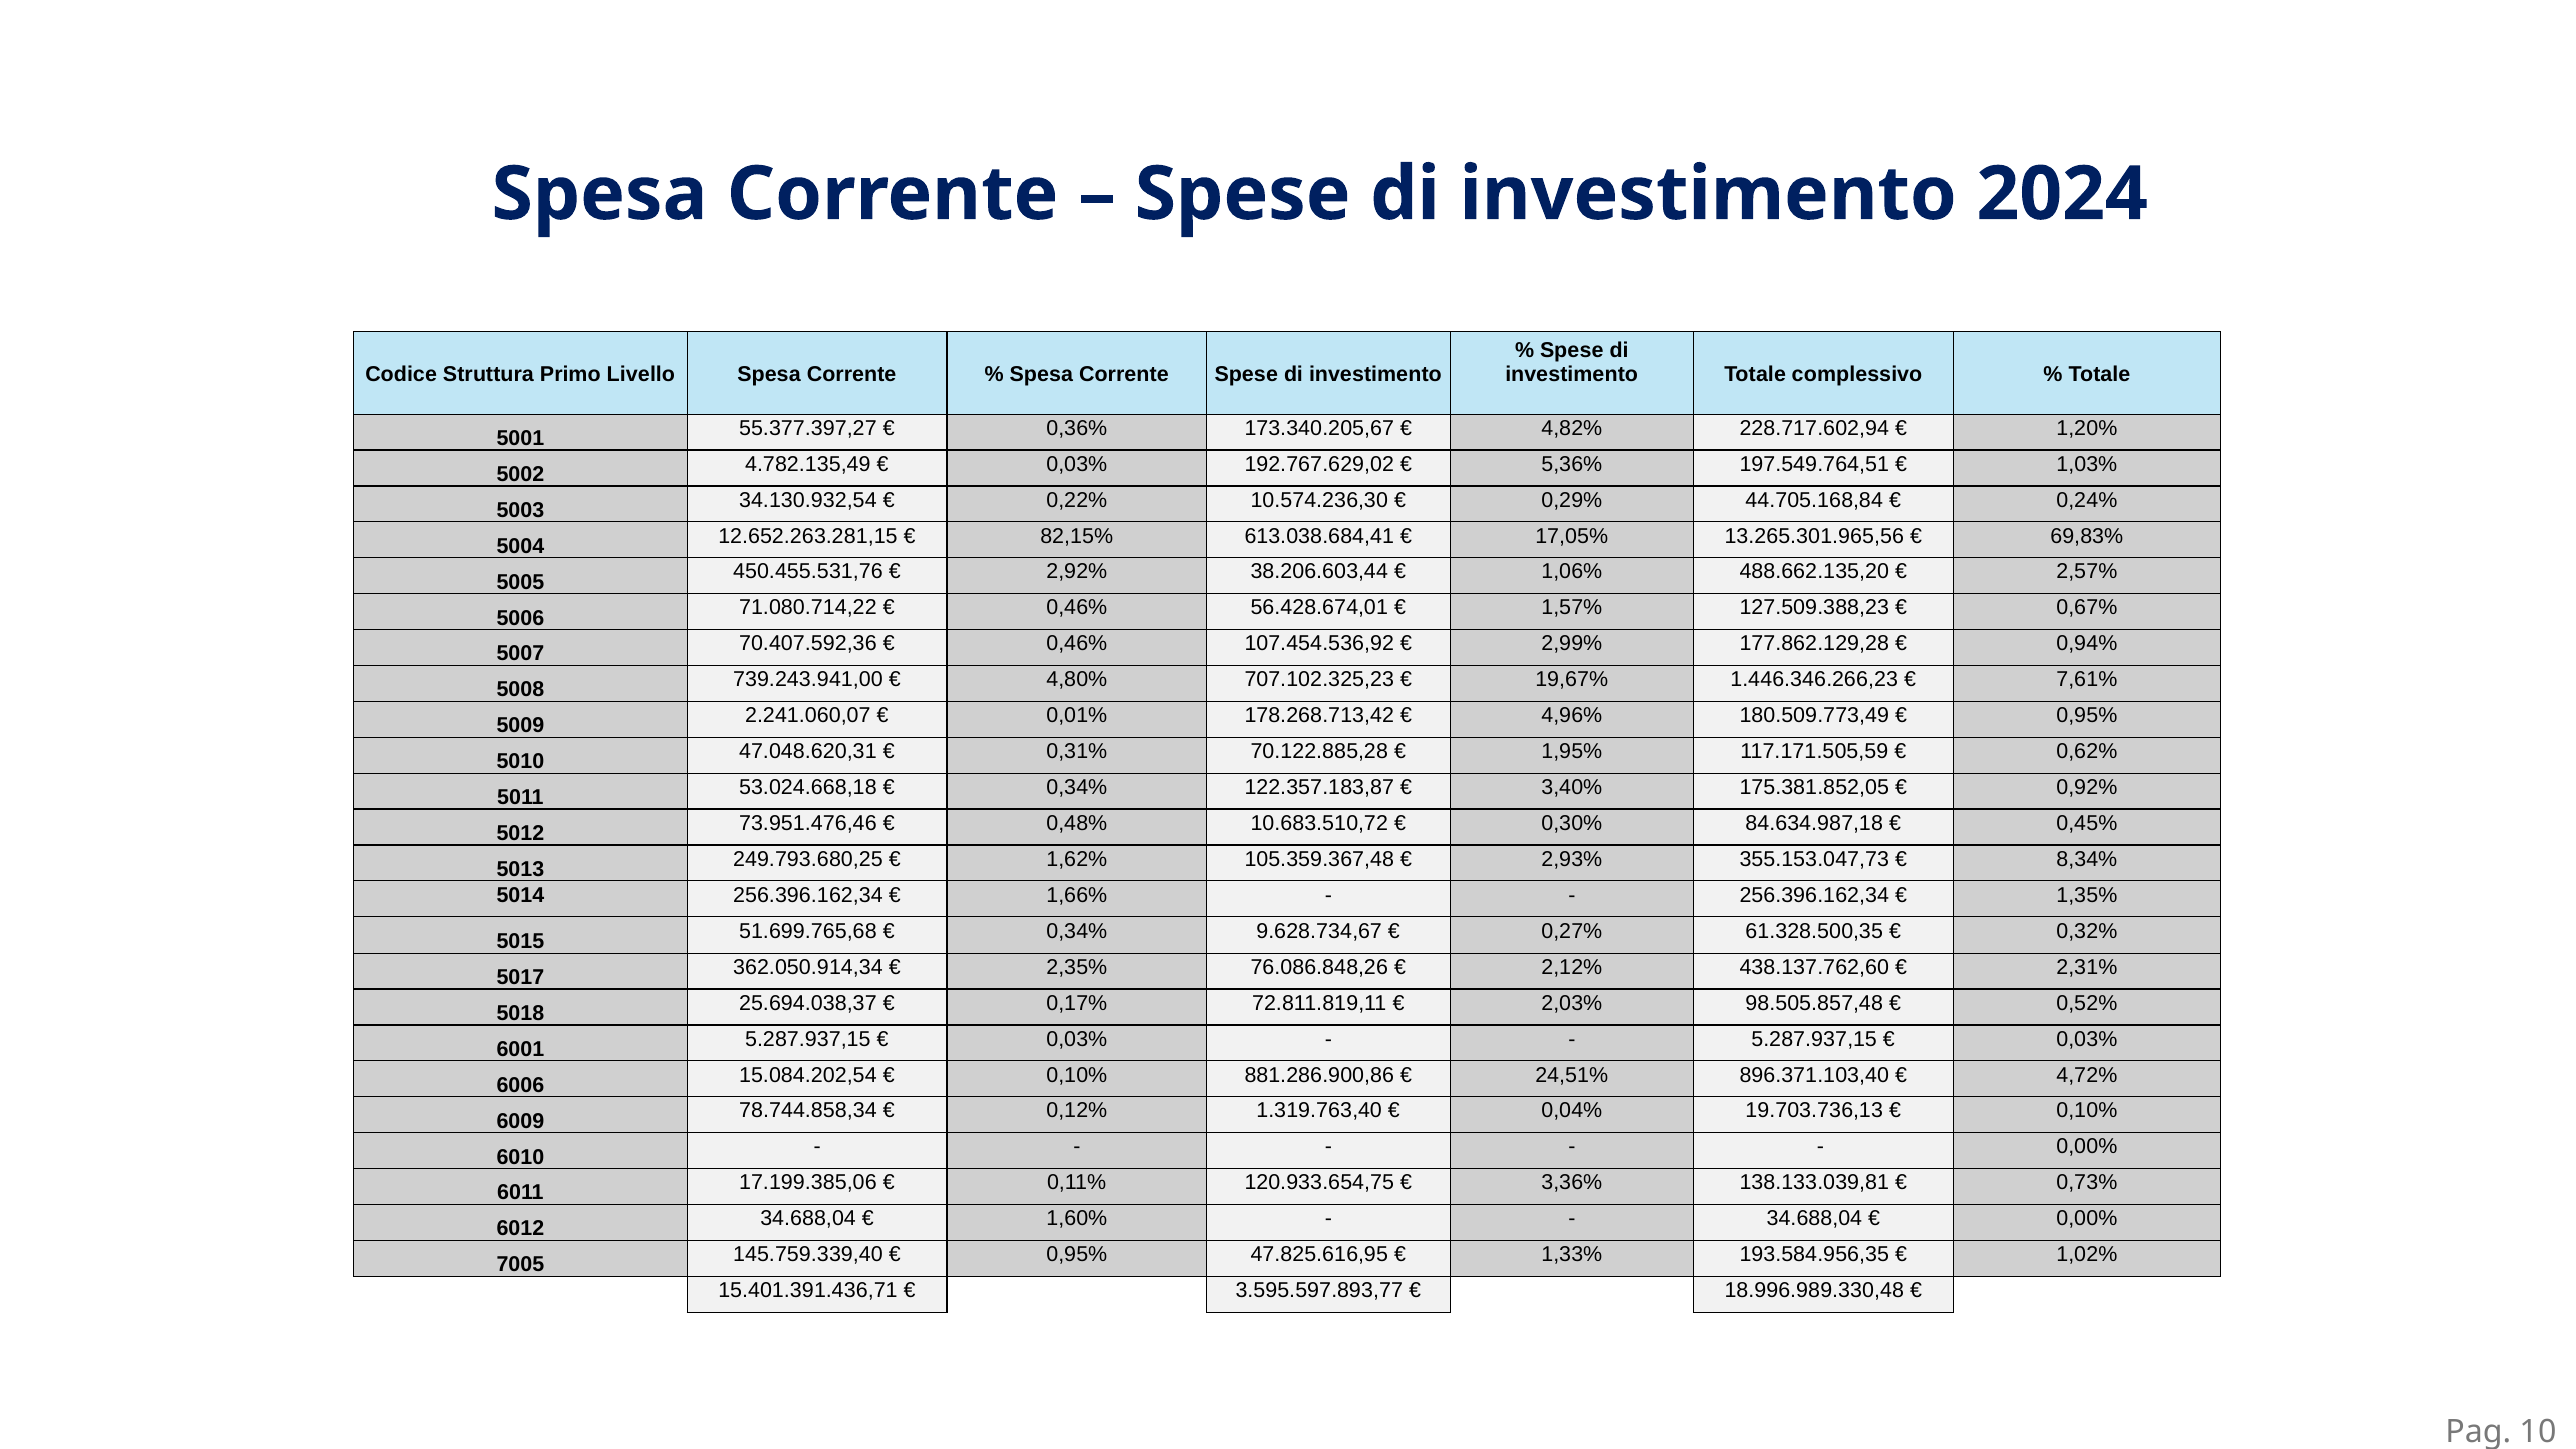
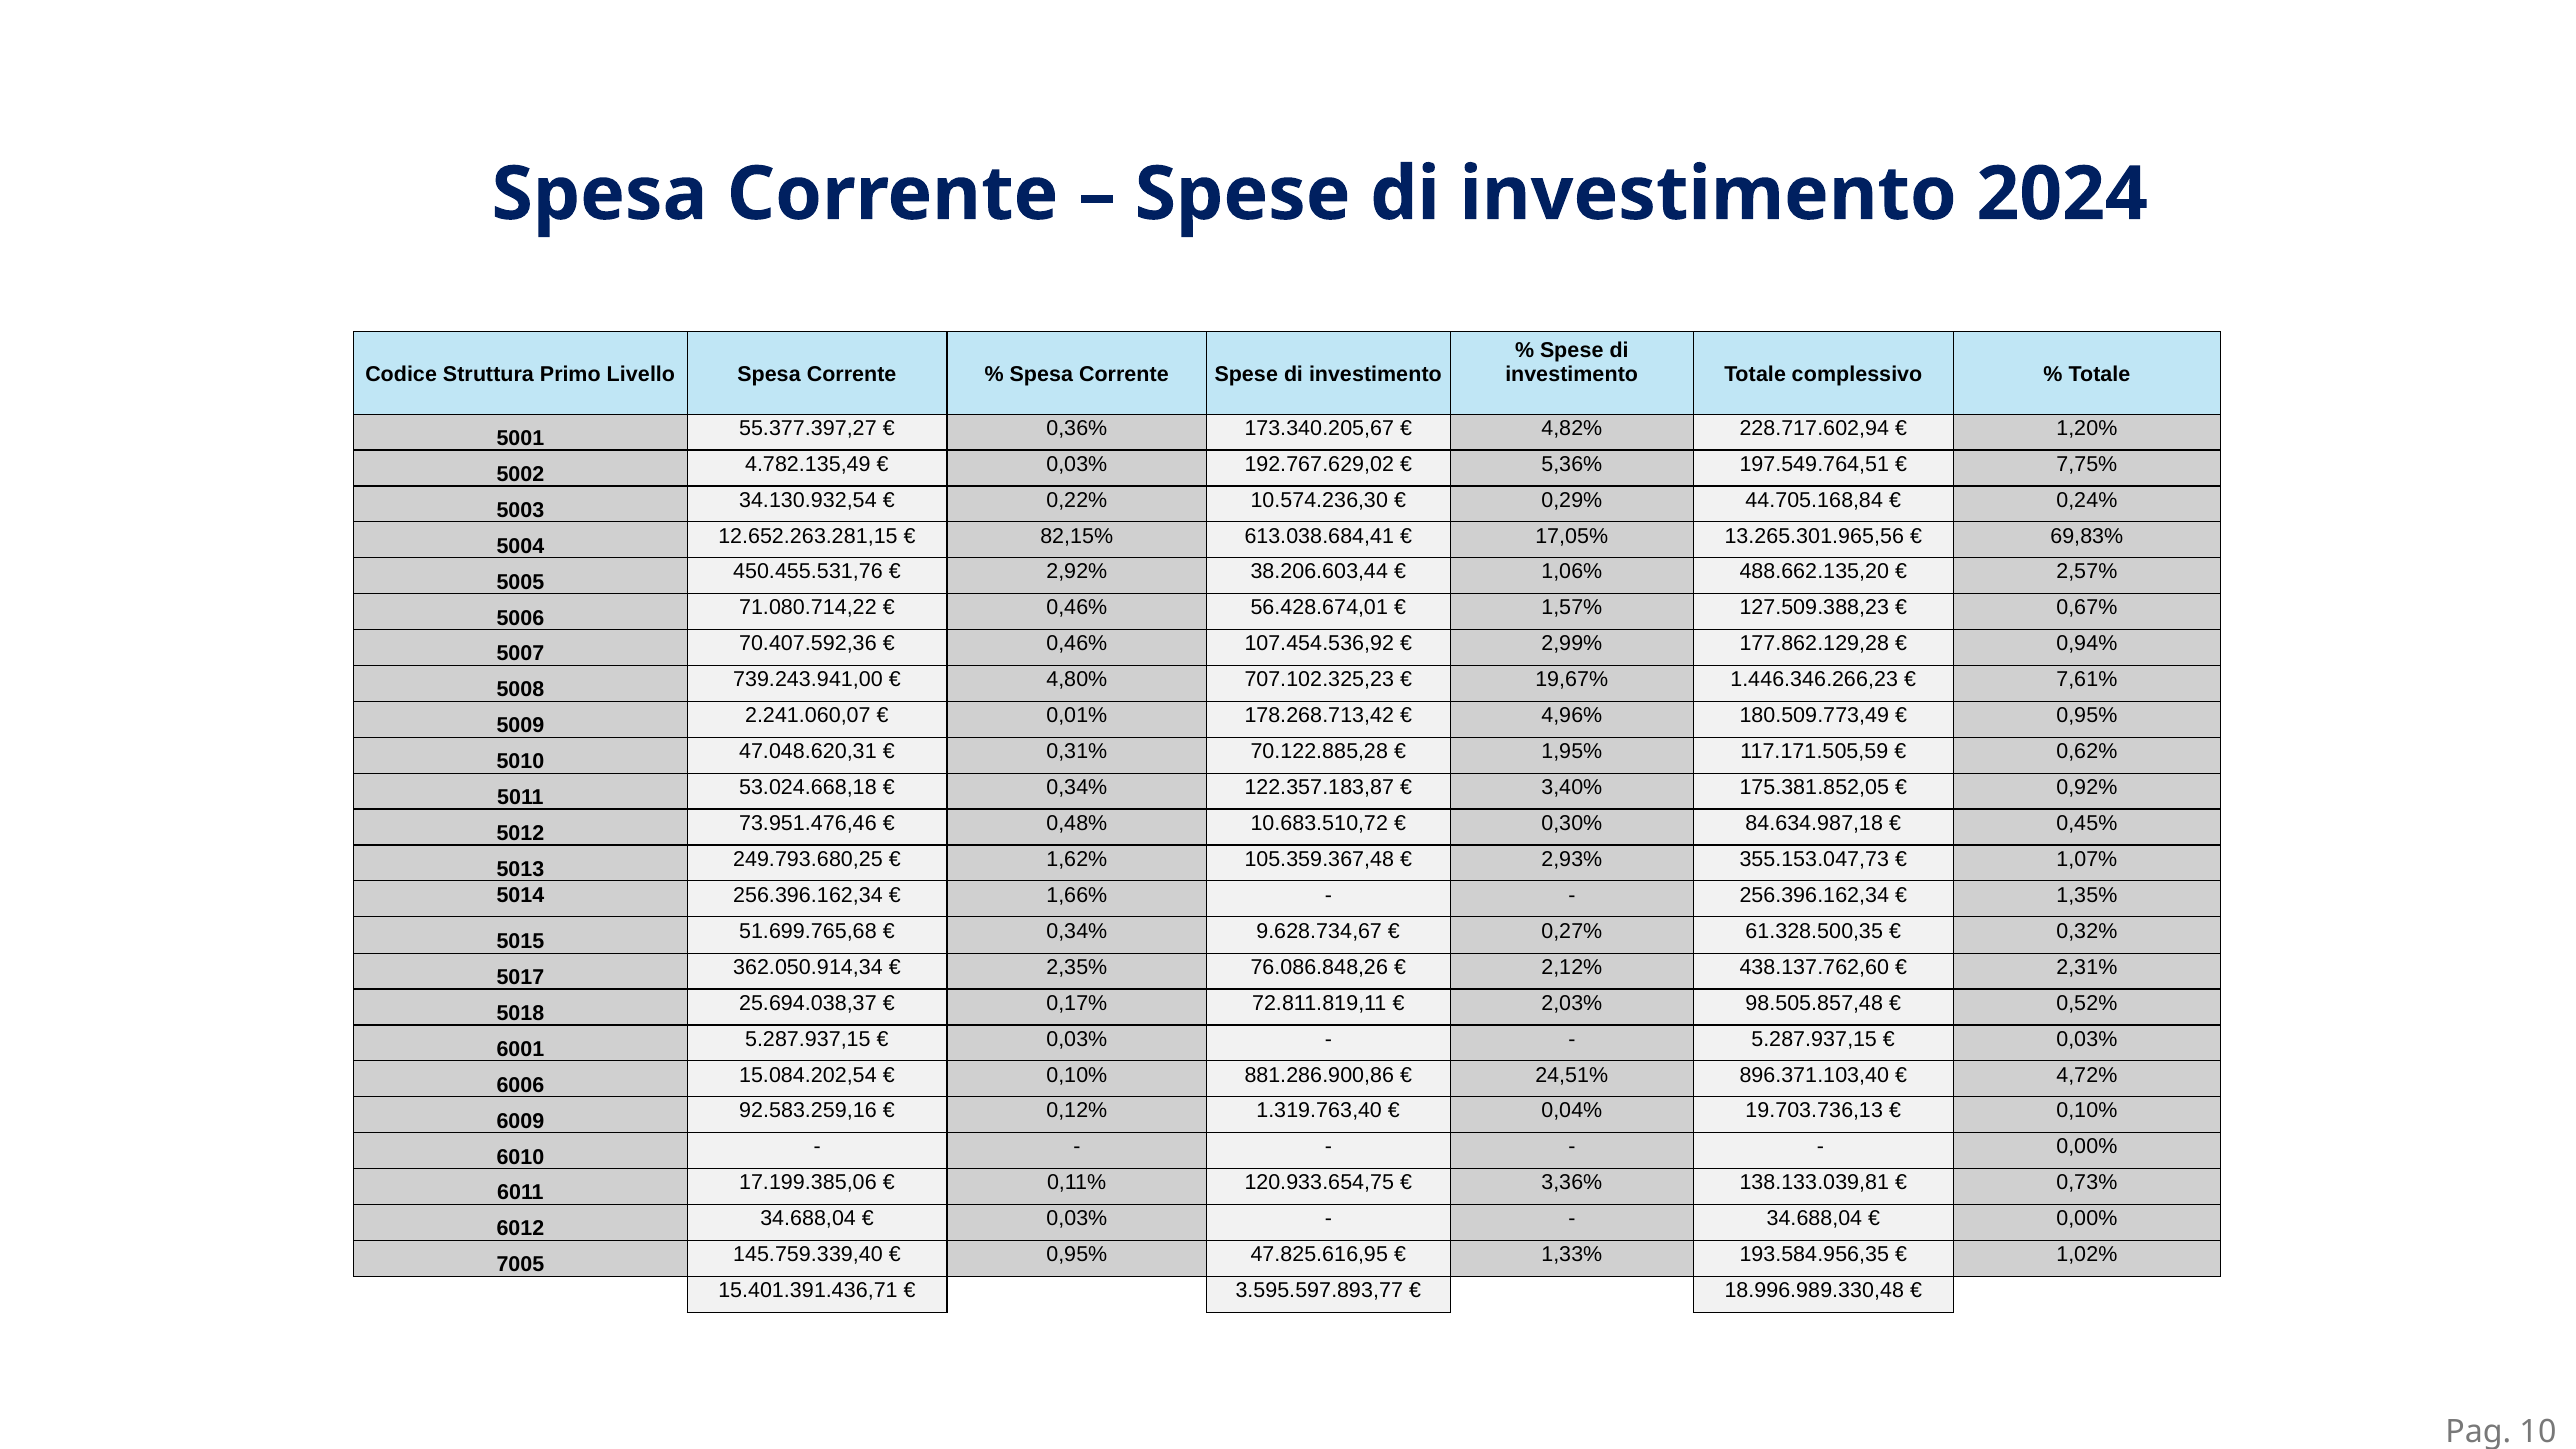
1,03%: 1,03% -> 7,75%
8,34%: 8,34% -> 1,07%
78.744.858,34: 78.744.858,34 -> 92.583.259,16
1,60% at (1077, 1219): 1,60% -> 0,03%
